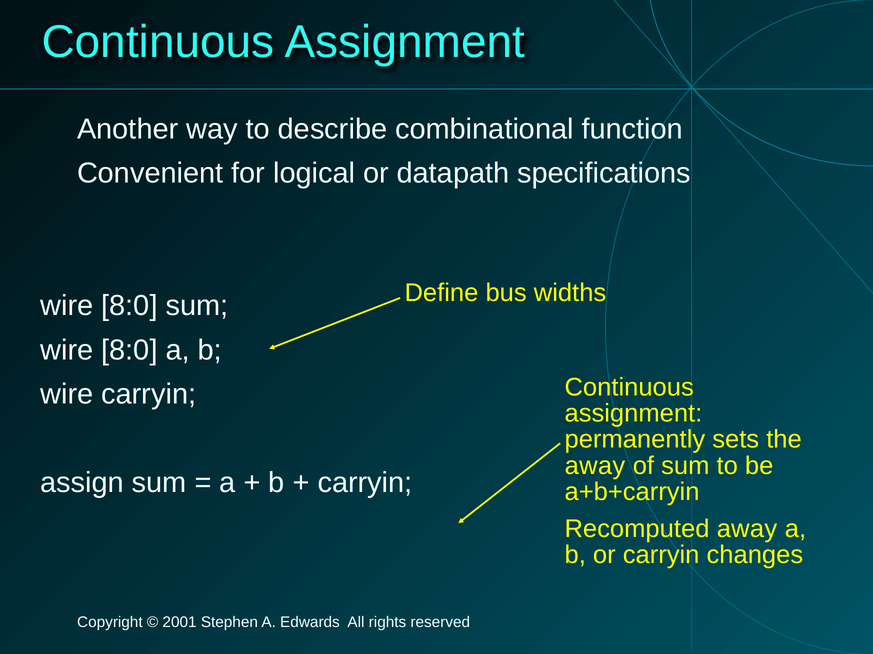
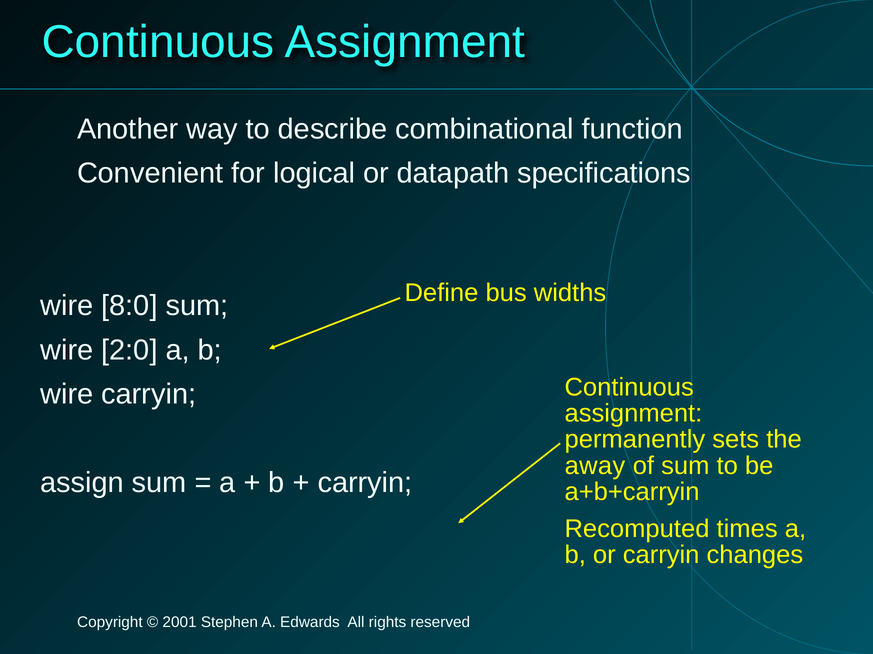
8:0 at (129, 350): 8:0 -> 2:0
Recomputed away: away -> times
